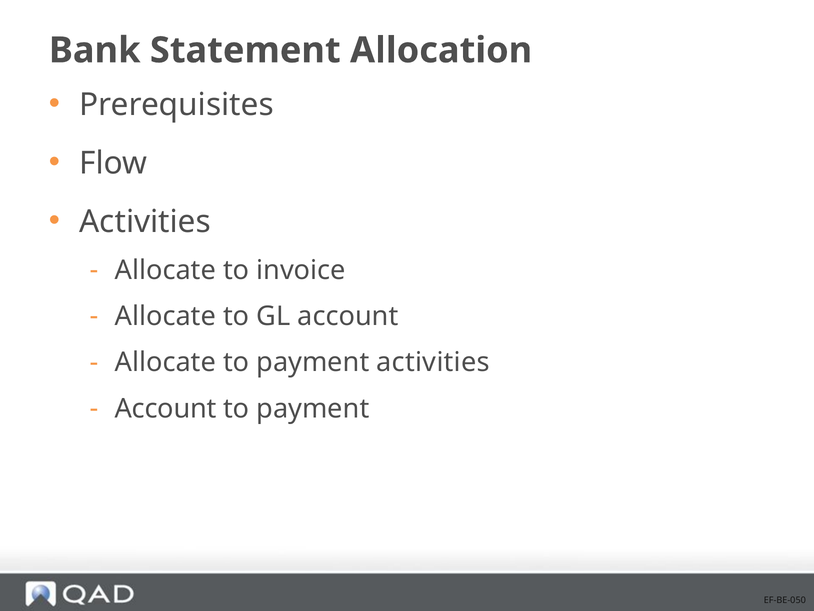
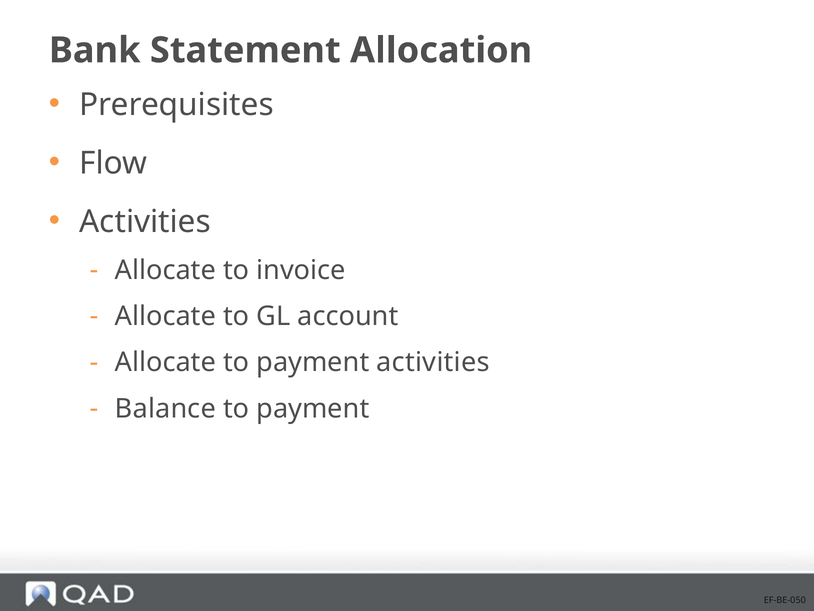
Account at (166, 408): Account -> Balance
